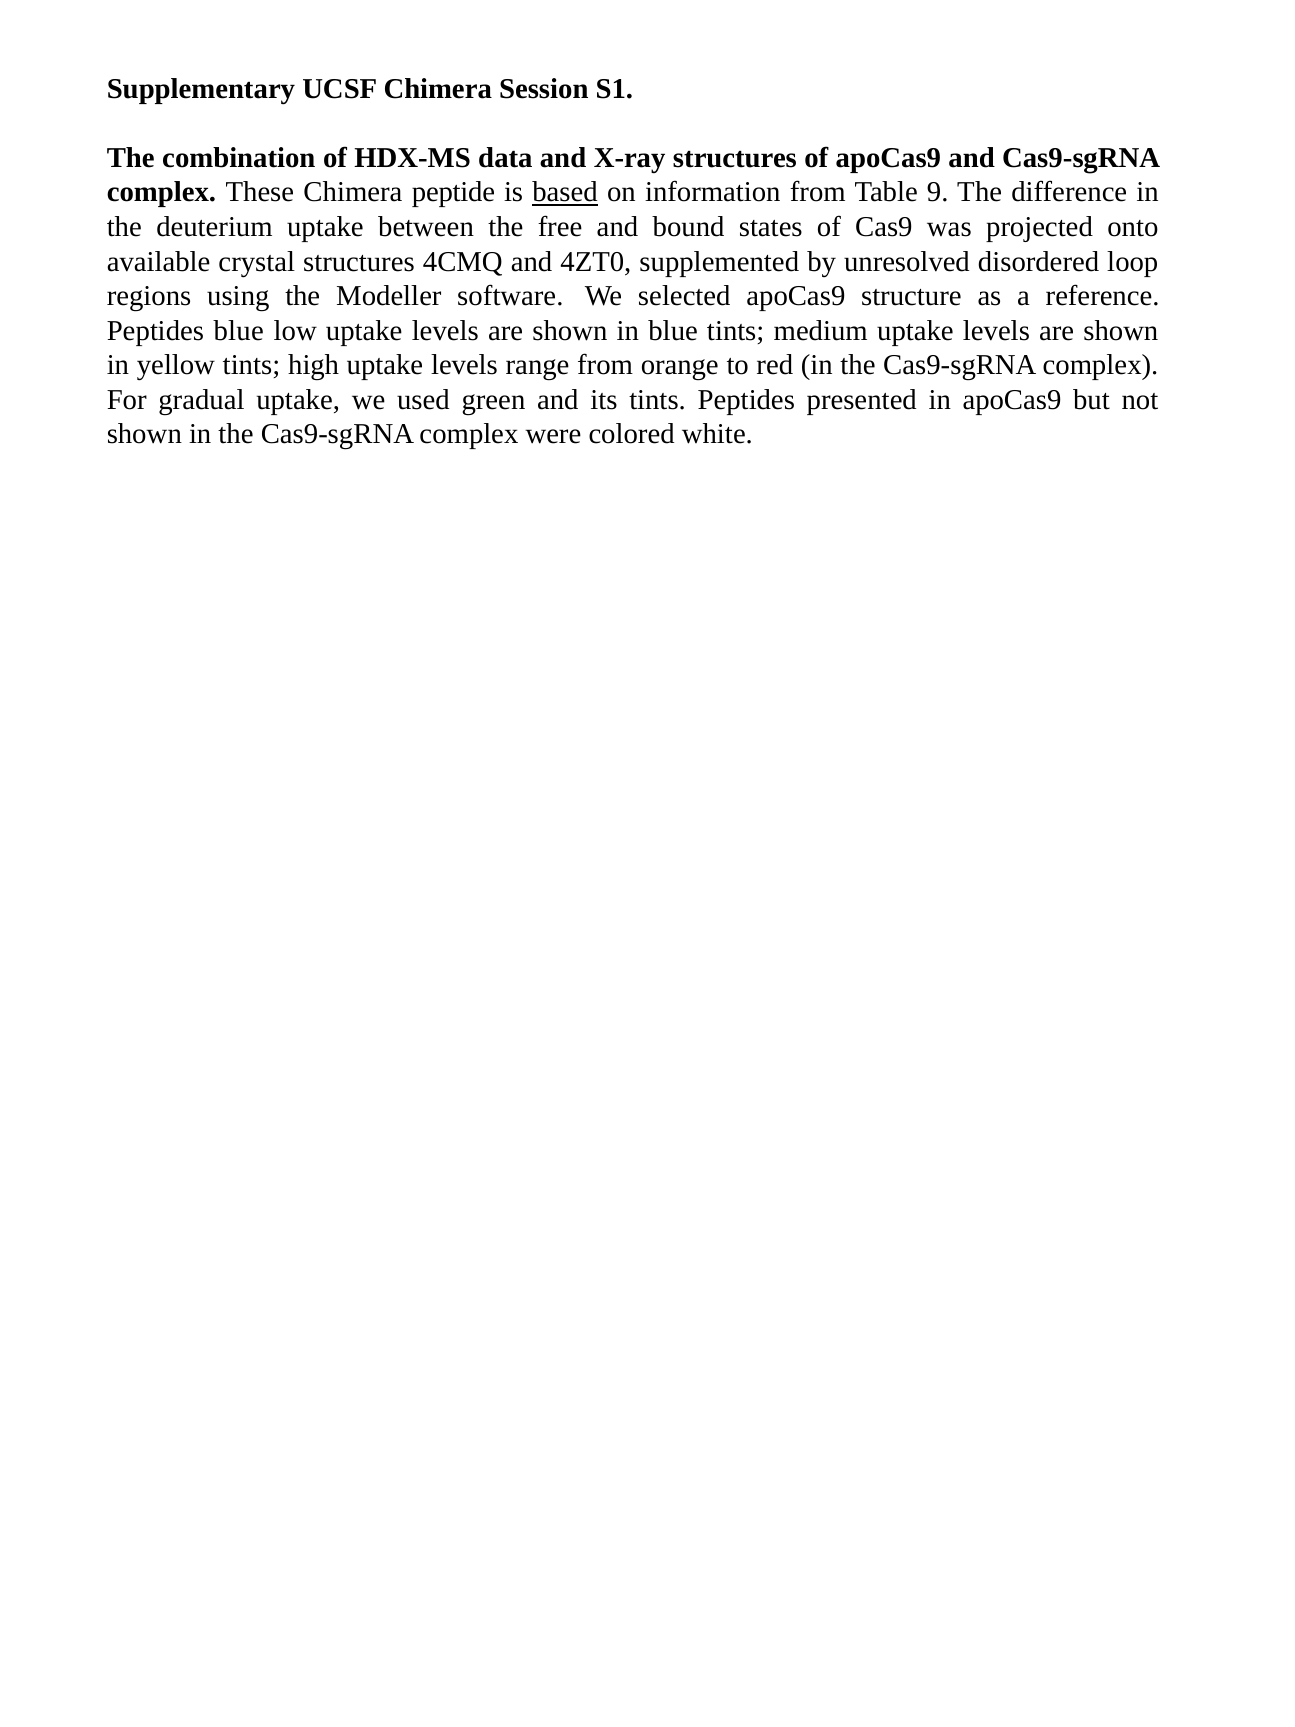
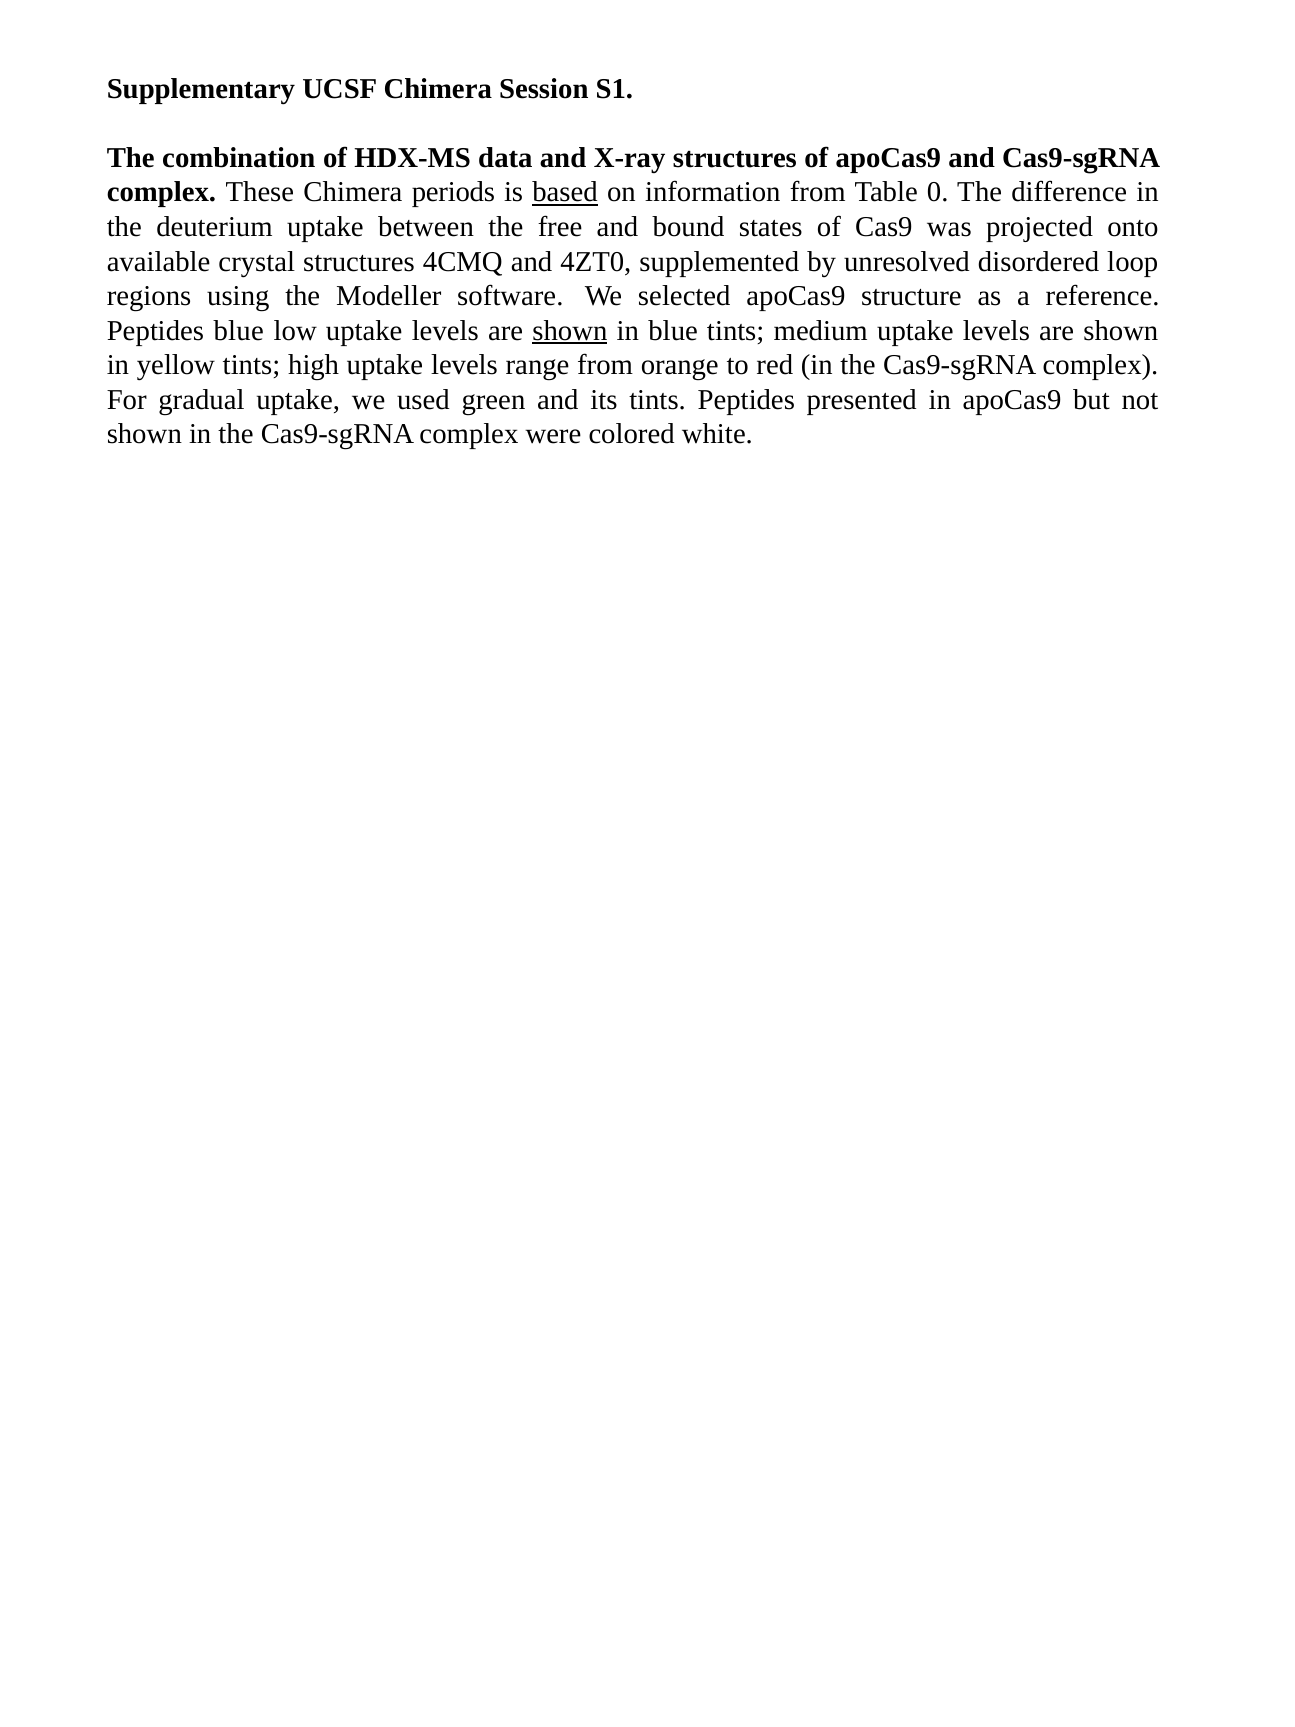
peptide: peptide -> periods
9: 9 -> 0
shown at (570, 331) underline: none -> present
